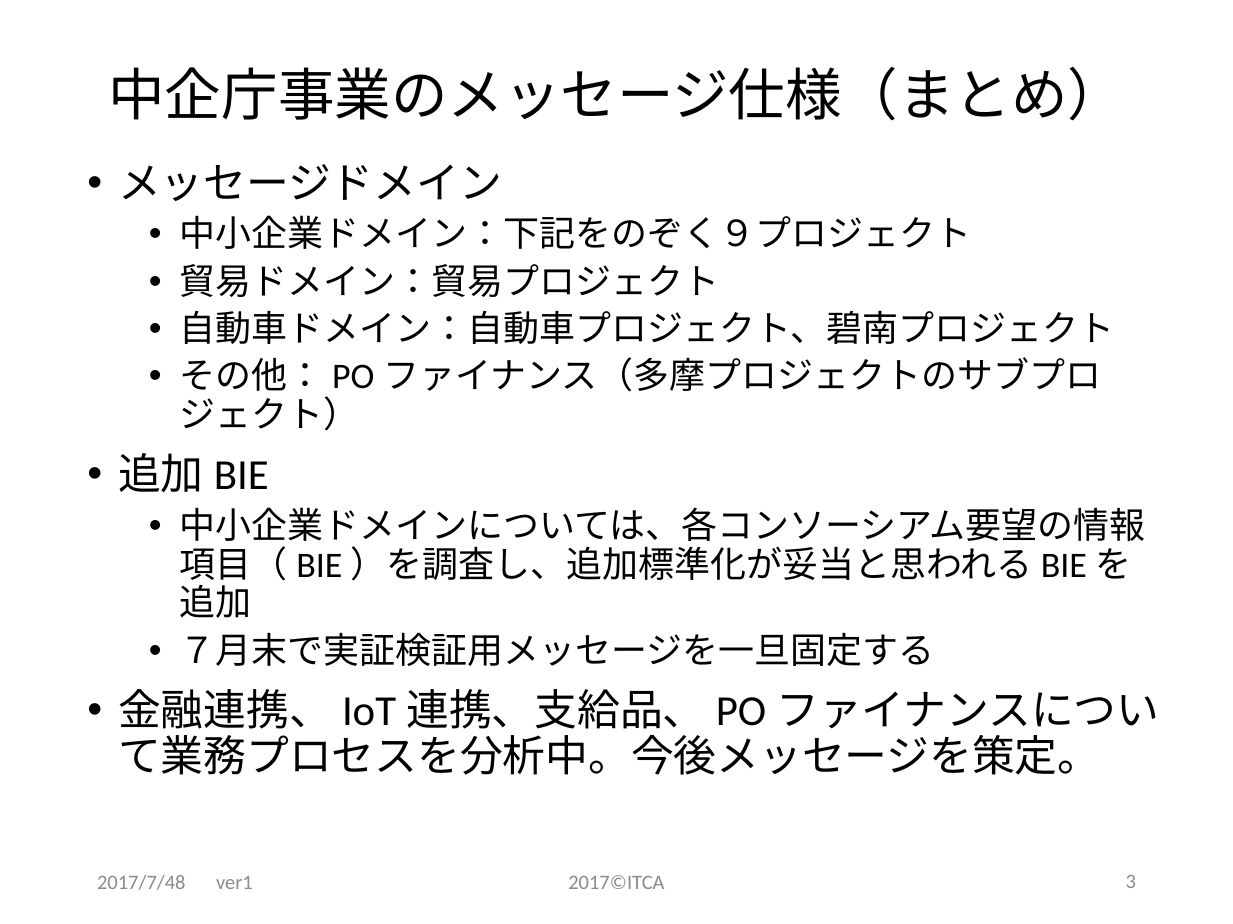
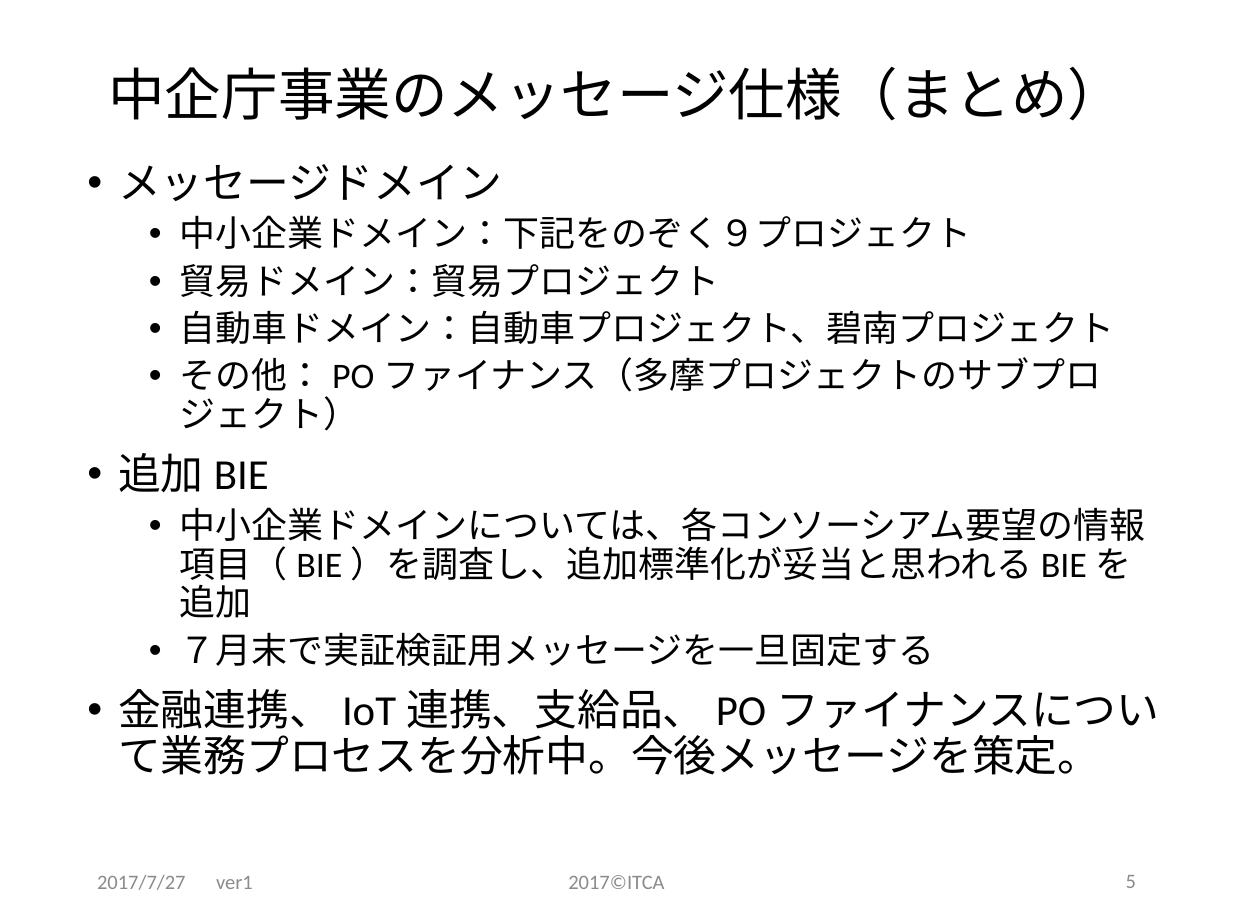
2017/7/48: 2017/7/48 -> 2017/7/27
3: 3 -> 5
